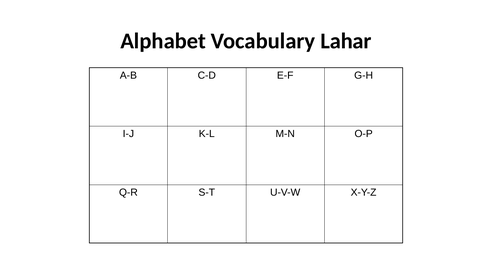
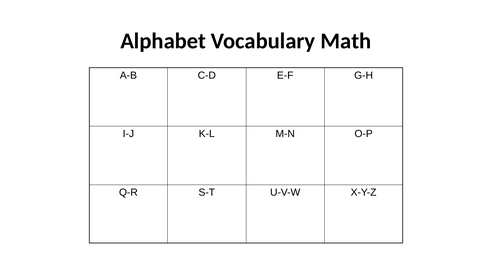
Lahar: Lahar -> Math
